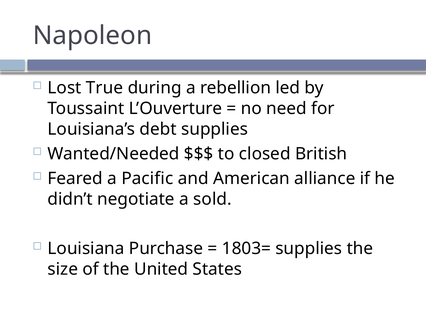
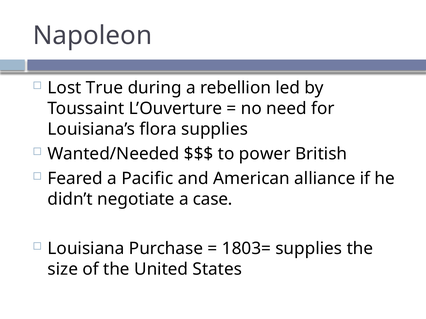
debt: debt -> flora
closed: closed -> power
sold: sold -> case
